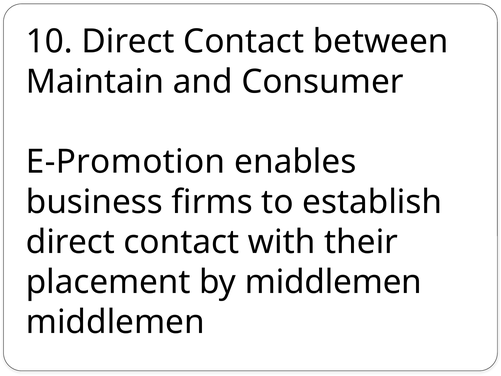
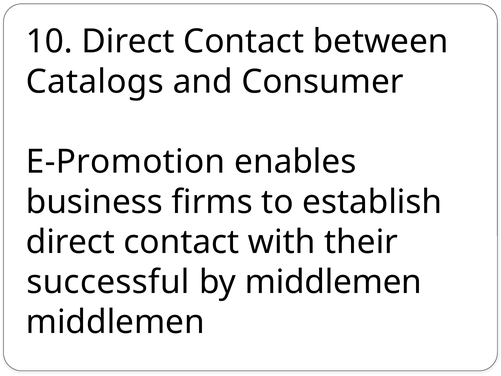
Maintain: Maintain -> Catalogs
placement: placement -> successful
